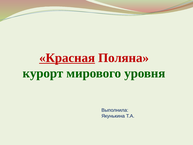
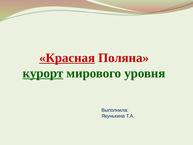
курорт underline: none -> present
